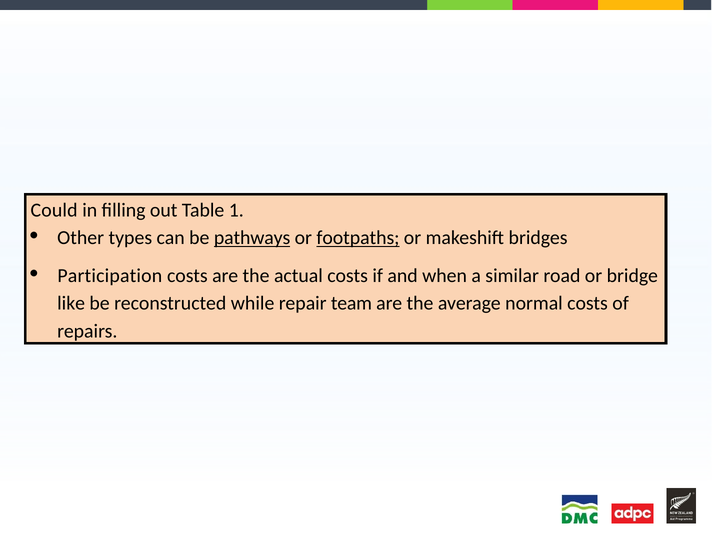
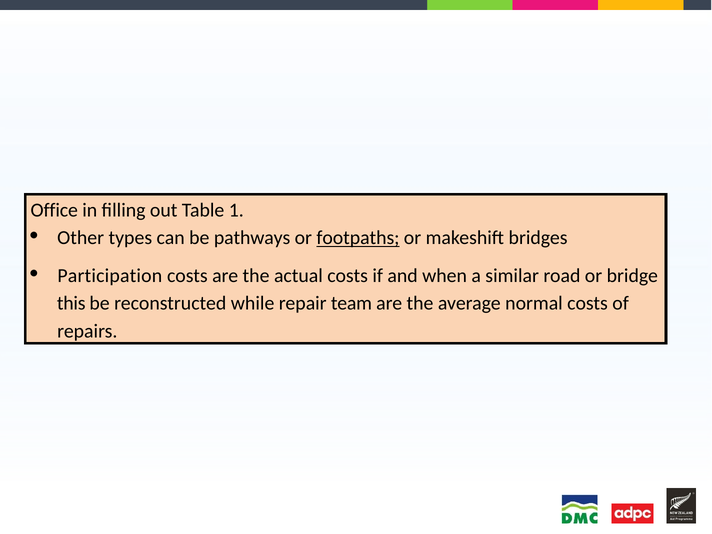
Could: Could -> Office
pathways underline: present -> none
like: like -> this
